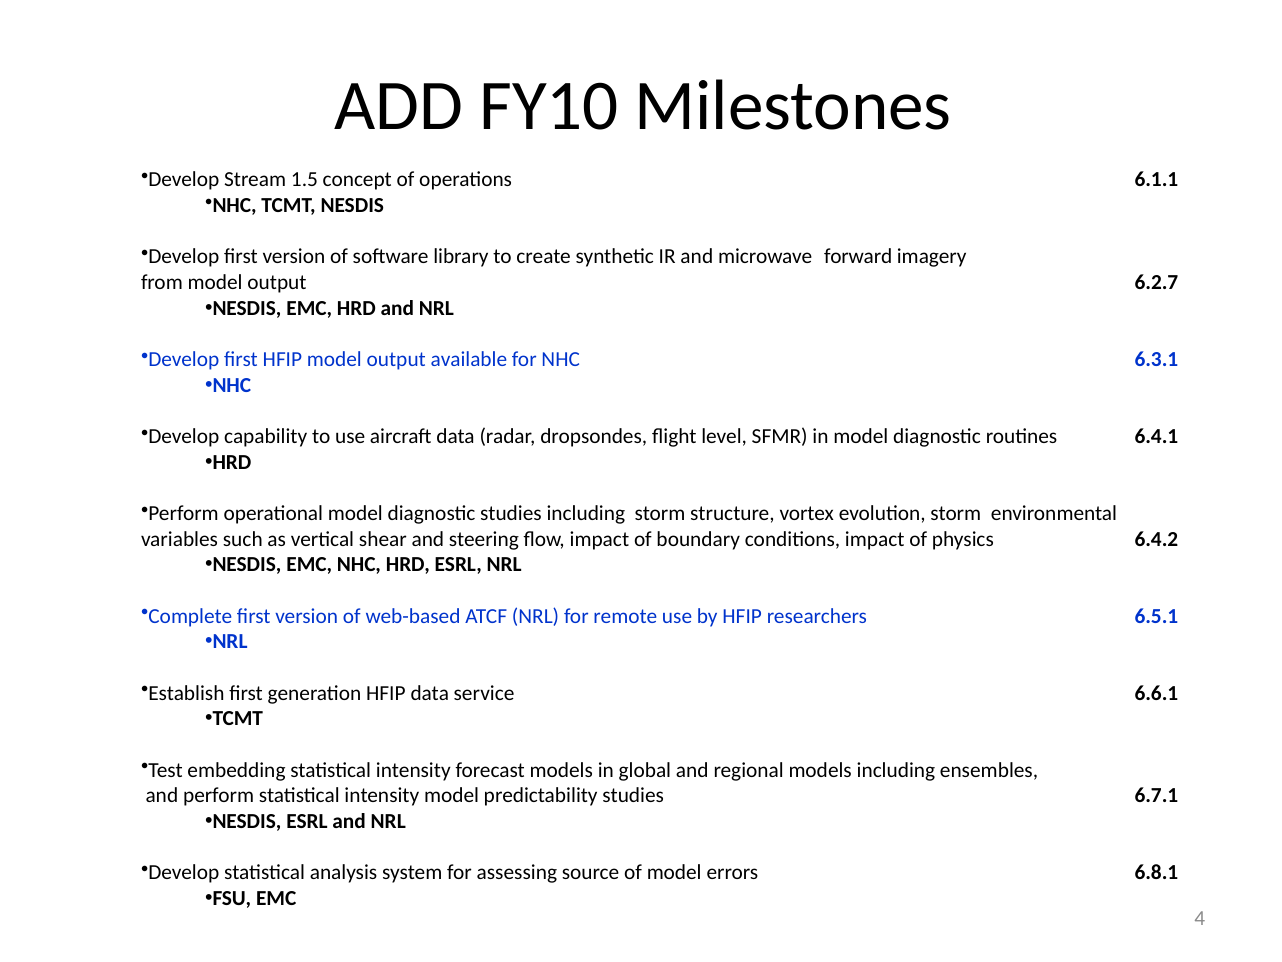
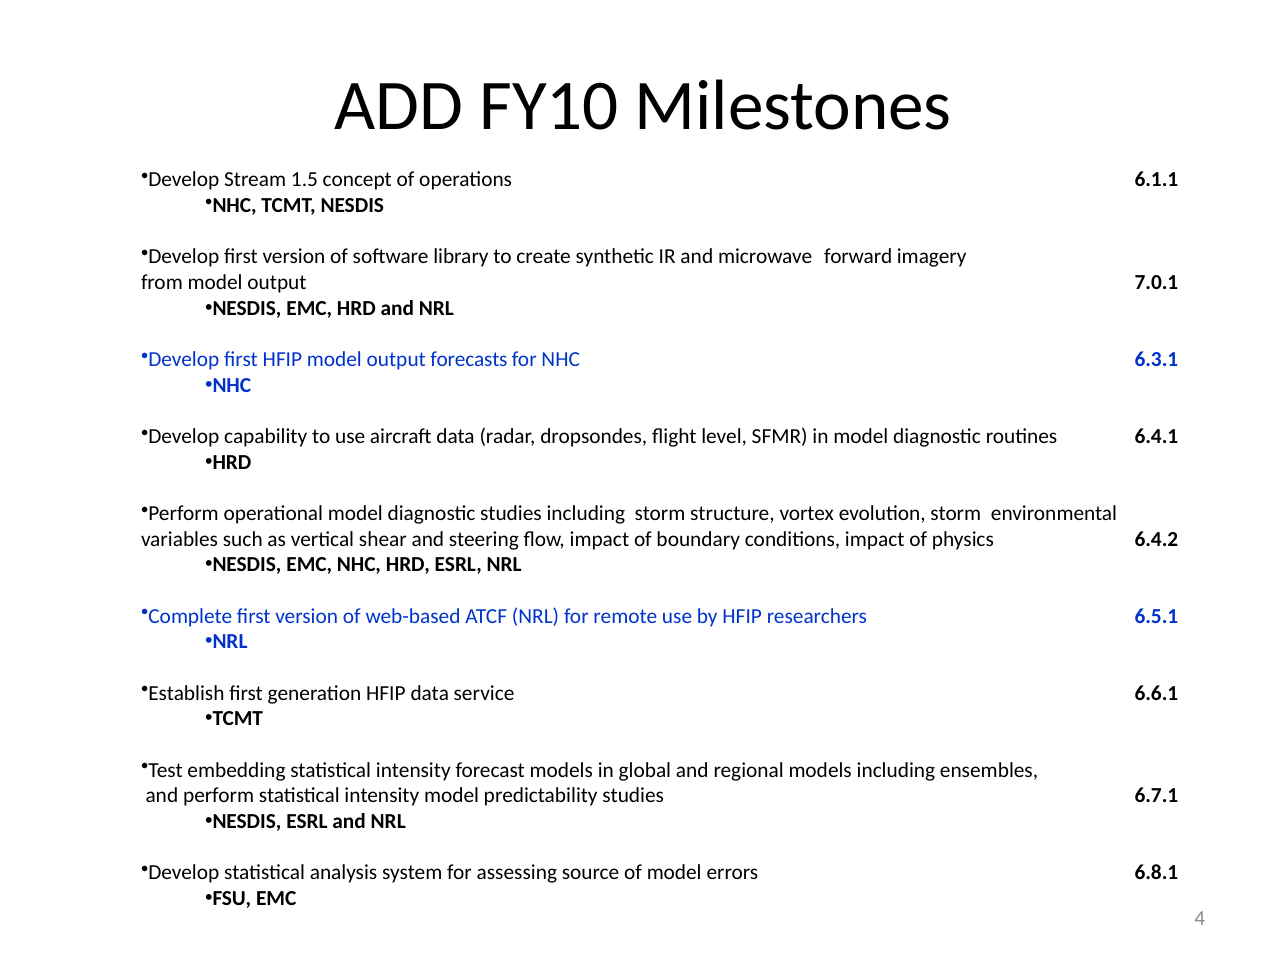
6.2.7: 6.2.7 -> 7.0.1
available: available -> forecasts
